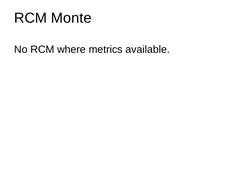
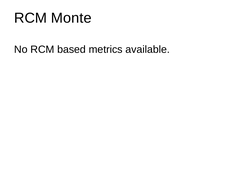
where: where -> based
